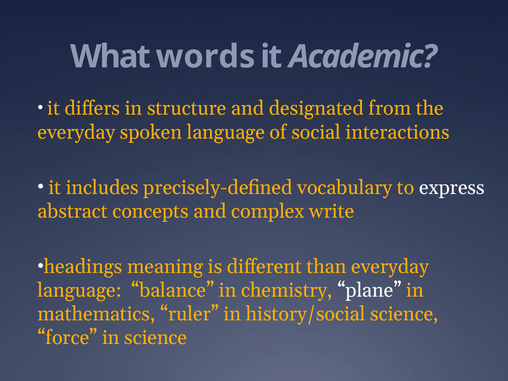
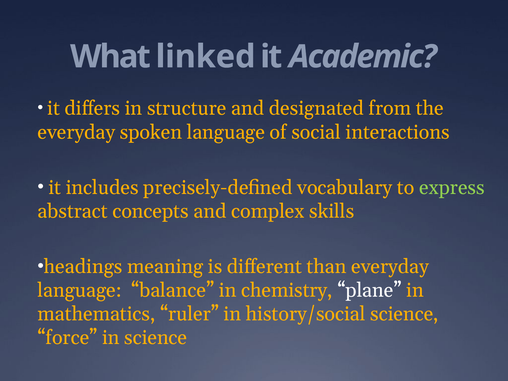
words: words -> linked
express colour: white -> light green
write: write -> skills
